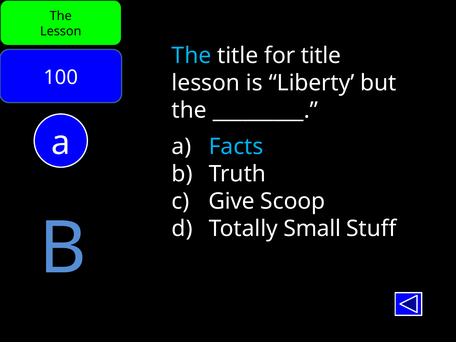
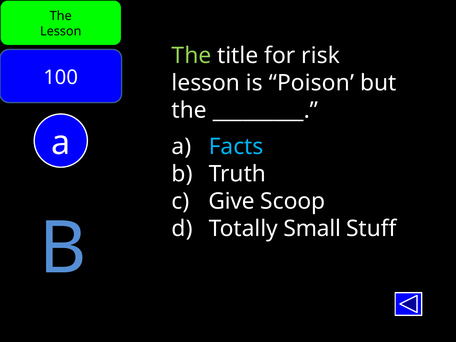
The at (191, 56) colour: light blue -> light green
for title: title -> risk
Liberty: Liberty -> Poison
